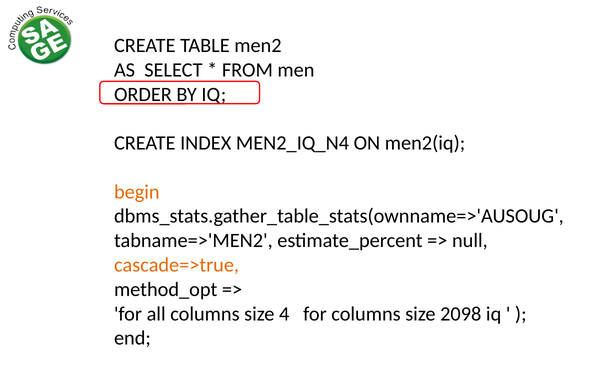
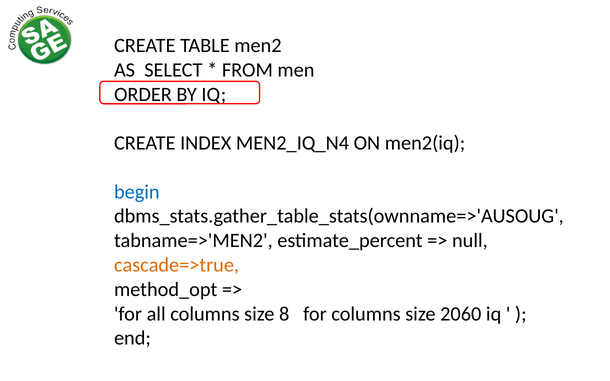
begin colour: orange -> blue
4: 4 -> 8
2098: 2098 -> 2060
